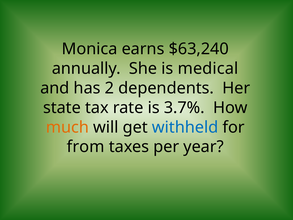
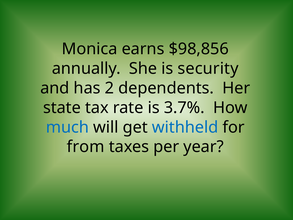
$63,240: $63,240 -> $98,856
medical: medical -> security
much colour: orange -> blue
